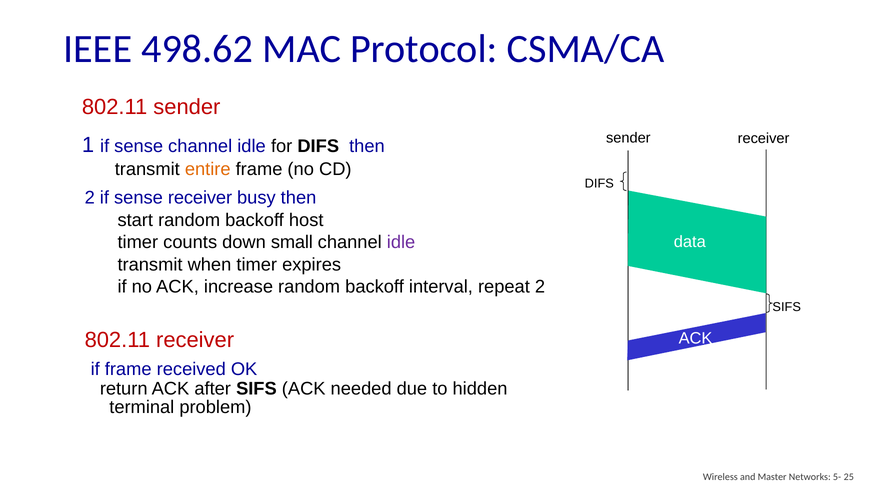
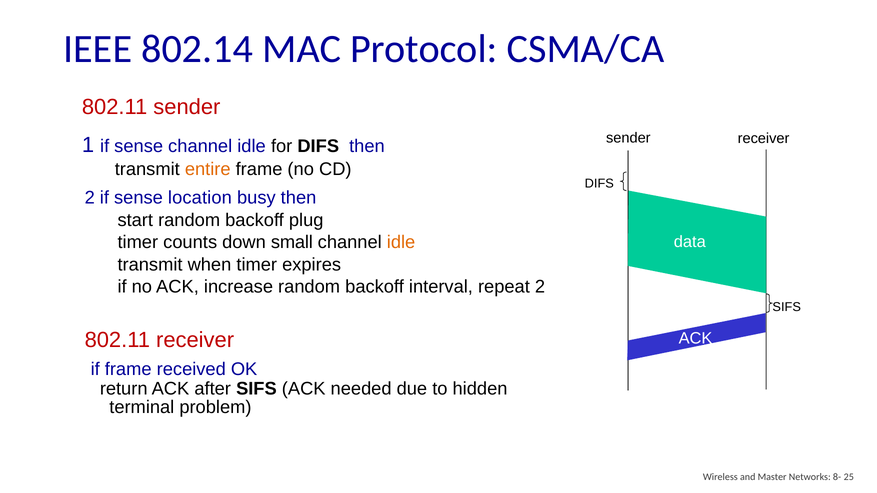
498.62: 498.62 -> 802.14
sense receiver: receiver -> location
host: host -> plug
idle at (401, 242) colour: purple -> orange
5-: 5- -> 8-
